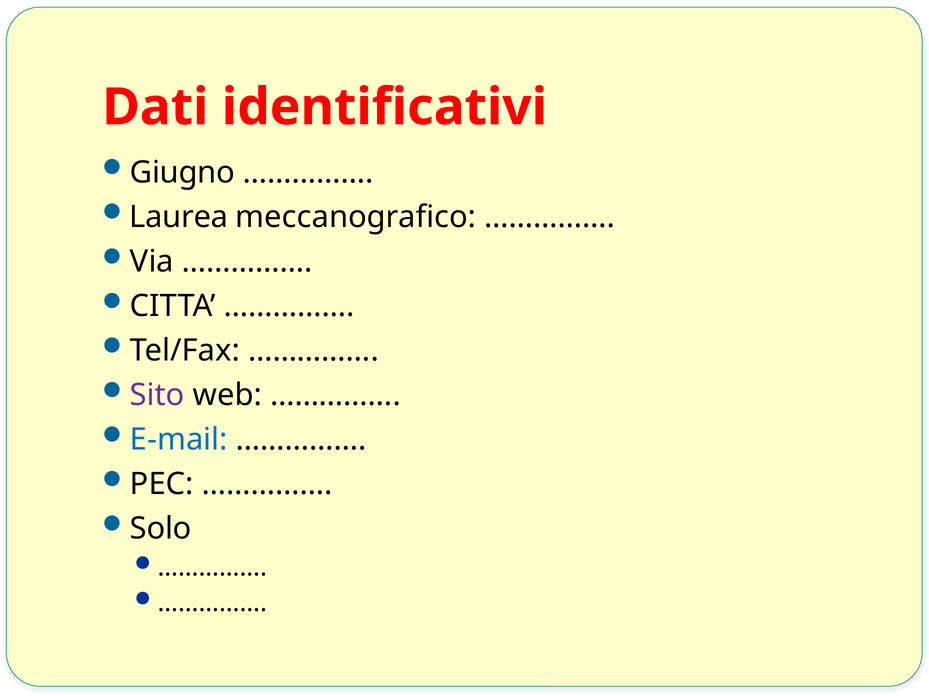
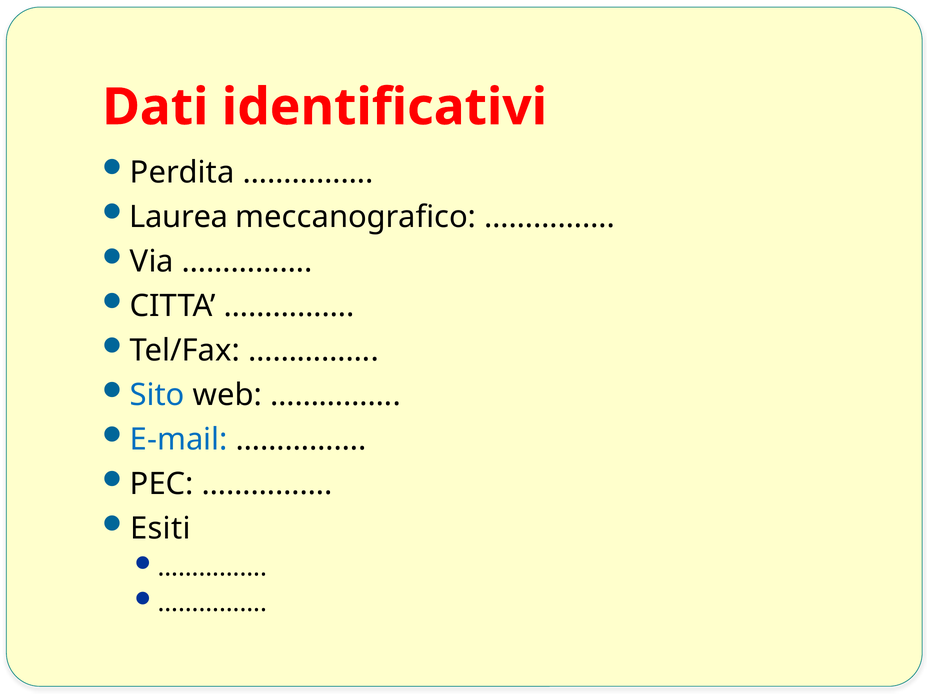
Giugno: Giugno -> Perdita
Sito colour: purple -> blue
Solo: Solo -> Esiti
